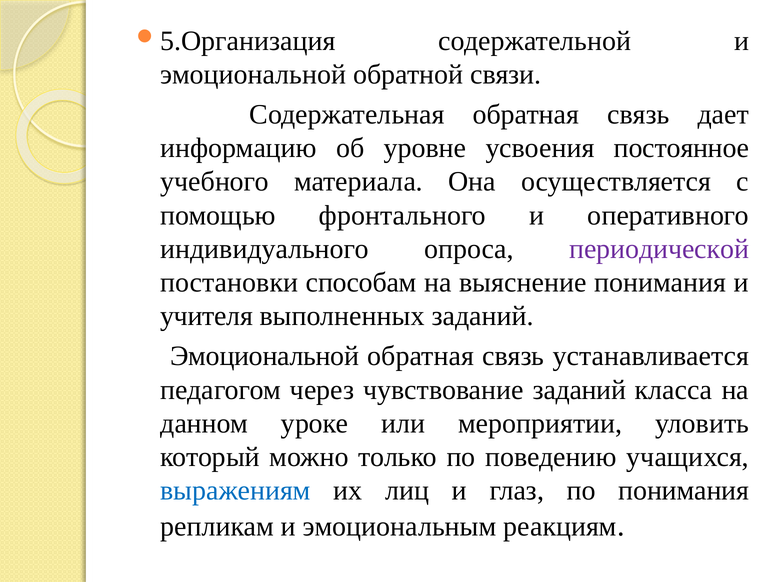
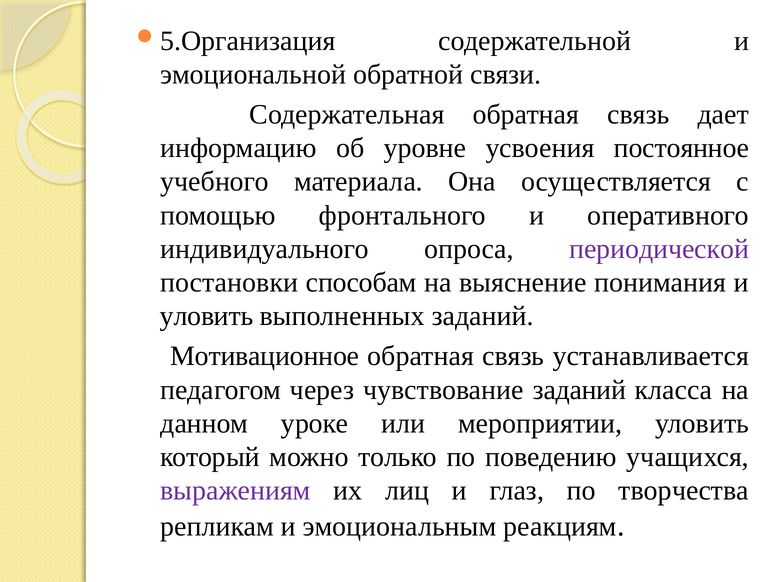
учителя at (207, 316): учителя -> уловить
Эмоциональной at (265, 356): Эмоциональной -> Мотивационное
выражениям colour: blue -> purple
по понимания: понимания -> творчества
